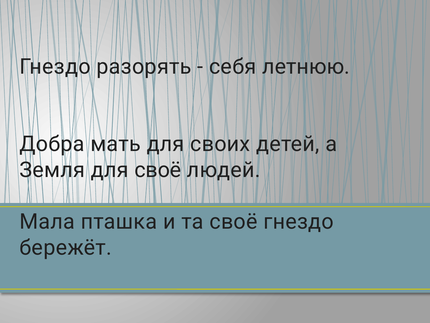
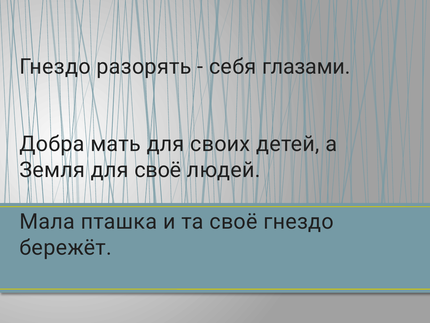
летнюю: летнюю -> глазами
